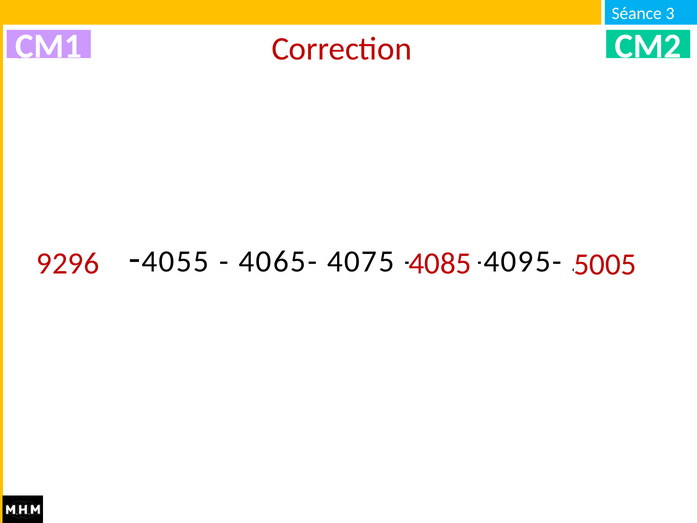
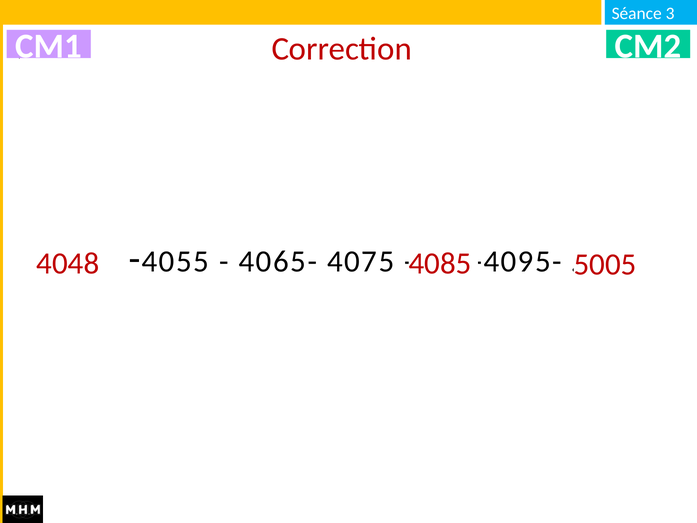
9296: 9296 -> 4048
